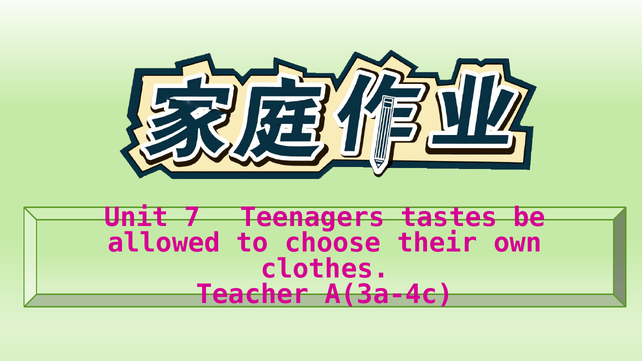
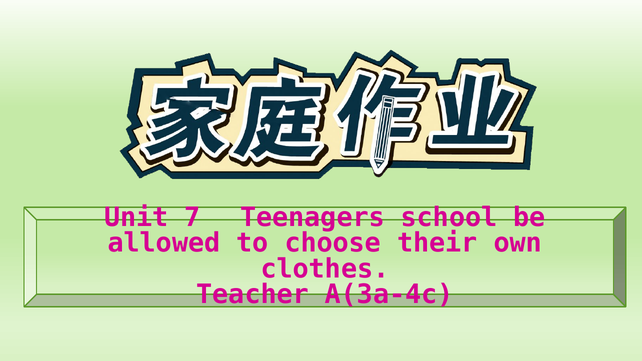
tastes: tastes -> school
